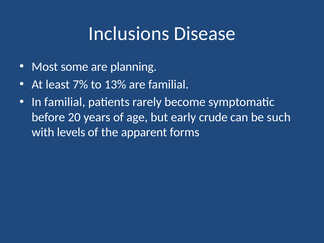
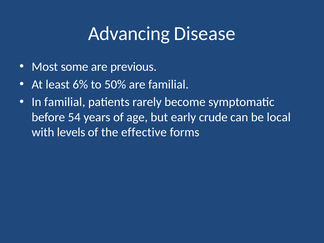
Inclusions: Inclusions -> Advancing
planning: planning -> previous
7%: 7% -> 6%
13%: 13% -> 50%
20: 20 -> 54
such: such -> local
apparent: apparent -> effective
